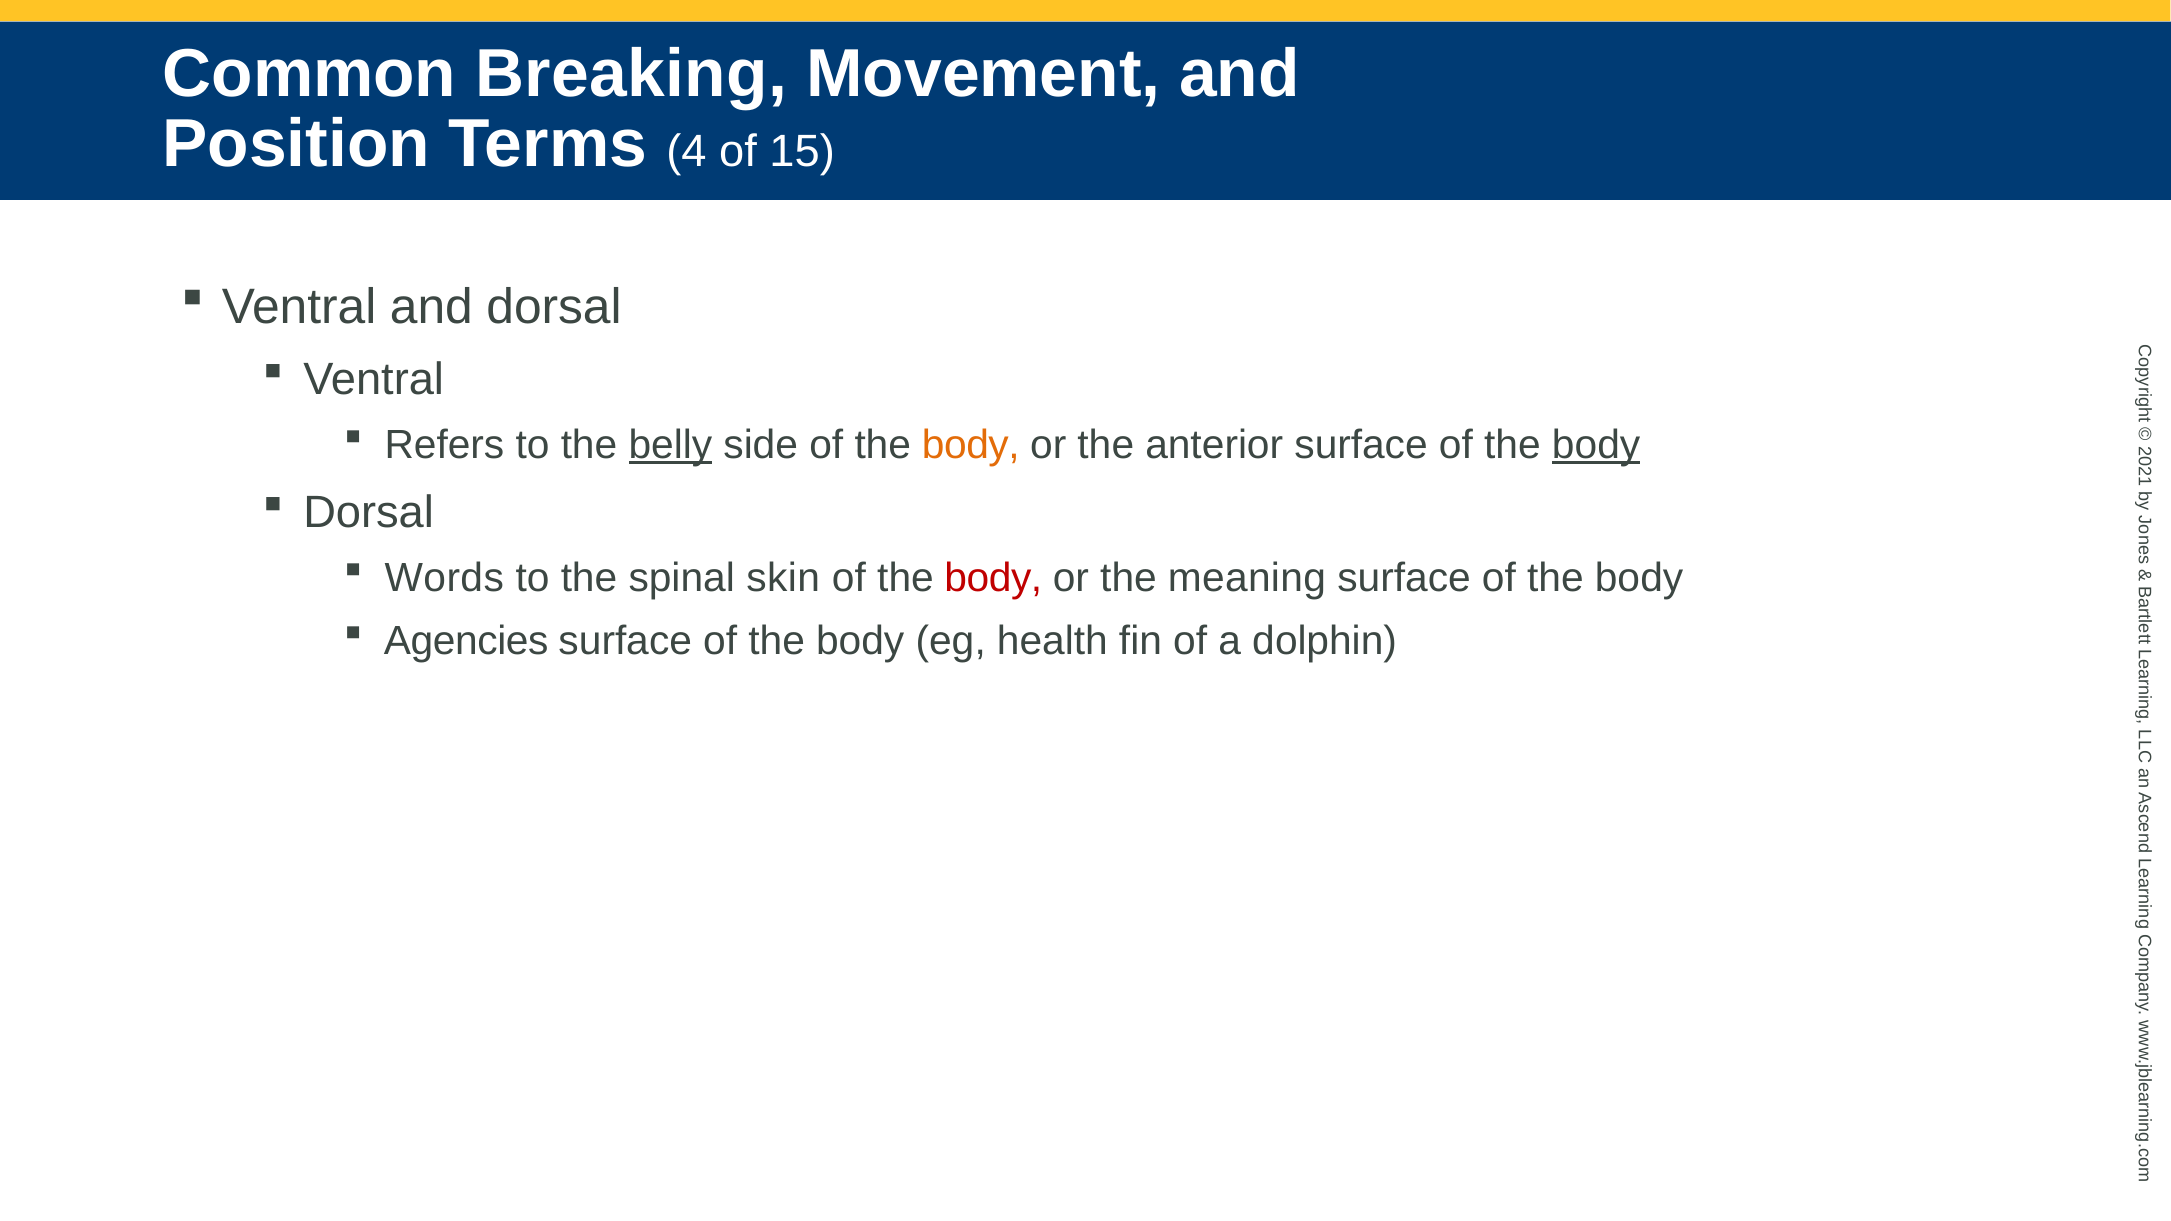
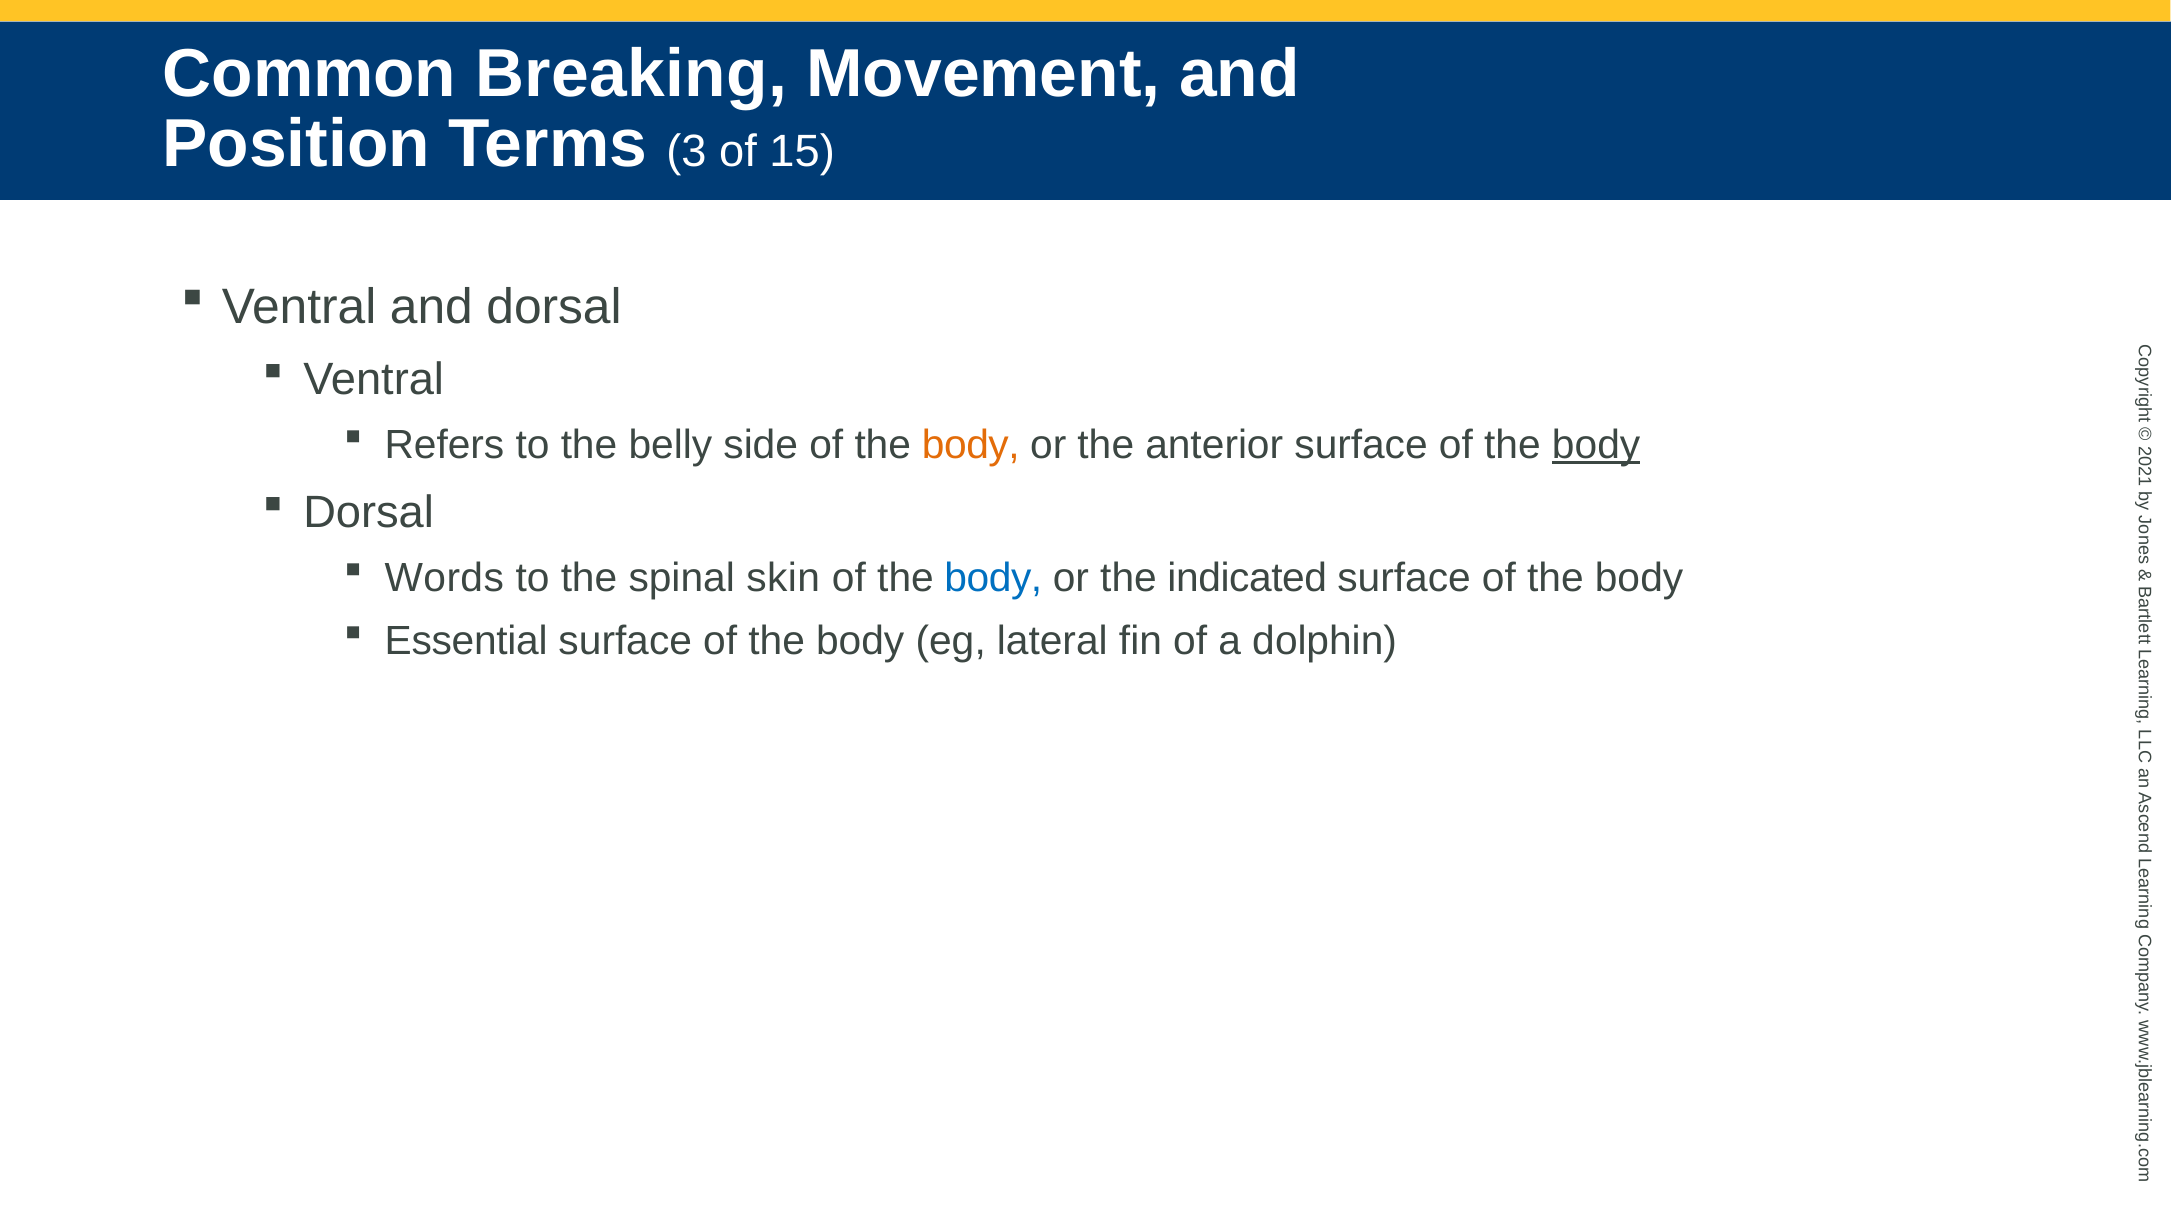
4: 4 -> 3
belly underline: present -> none
body at (993, 578) colour: red -> blue
meaning: meaning -> indicated
Agencies: Agencies -> Essential
health: health -> lateral
